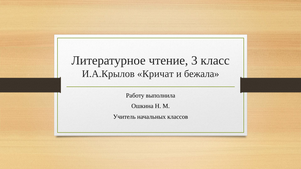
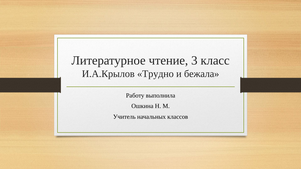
Кричат: Кричат -> Трудно
